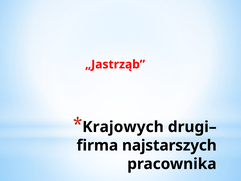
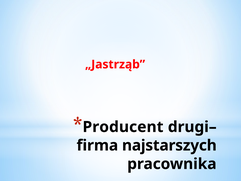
Krajowych: Krajowych -> Producent
